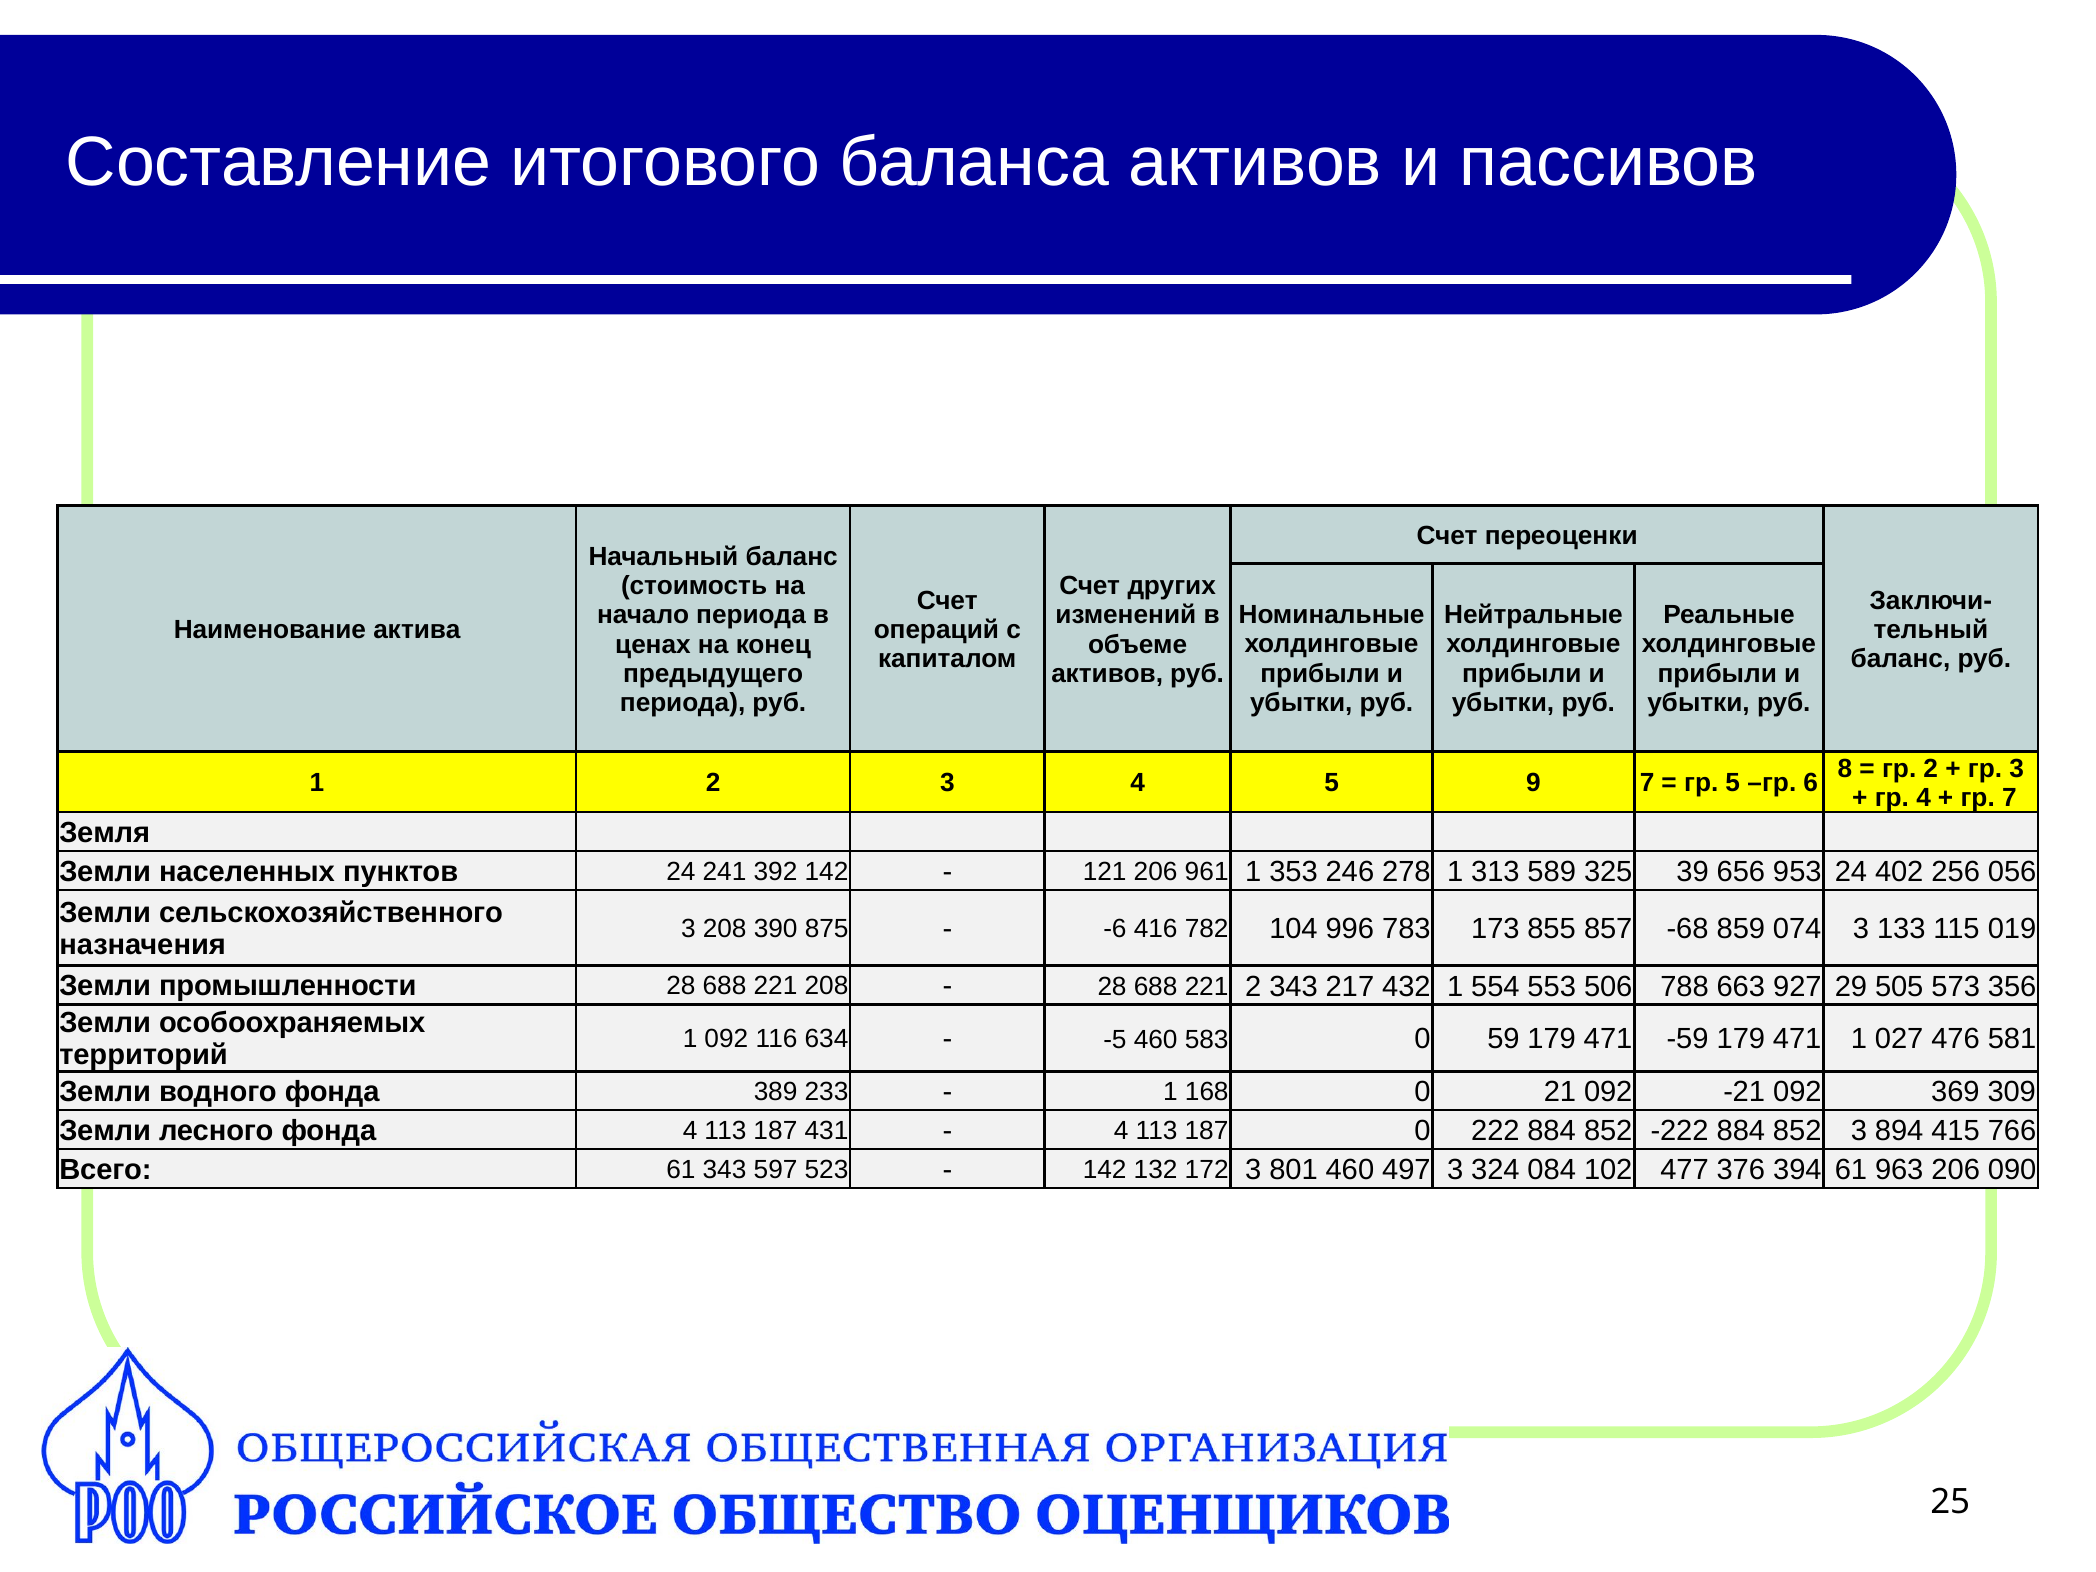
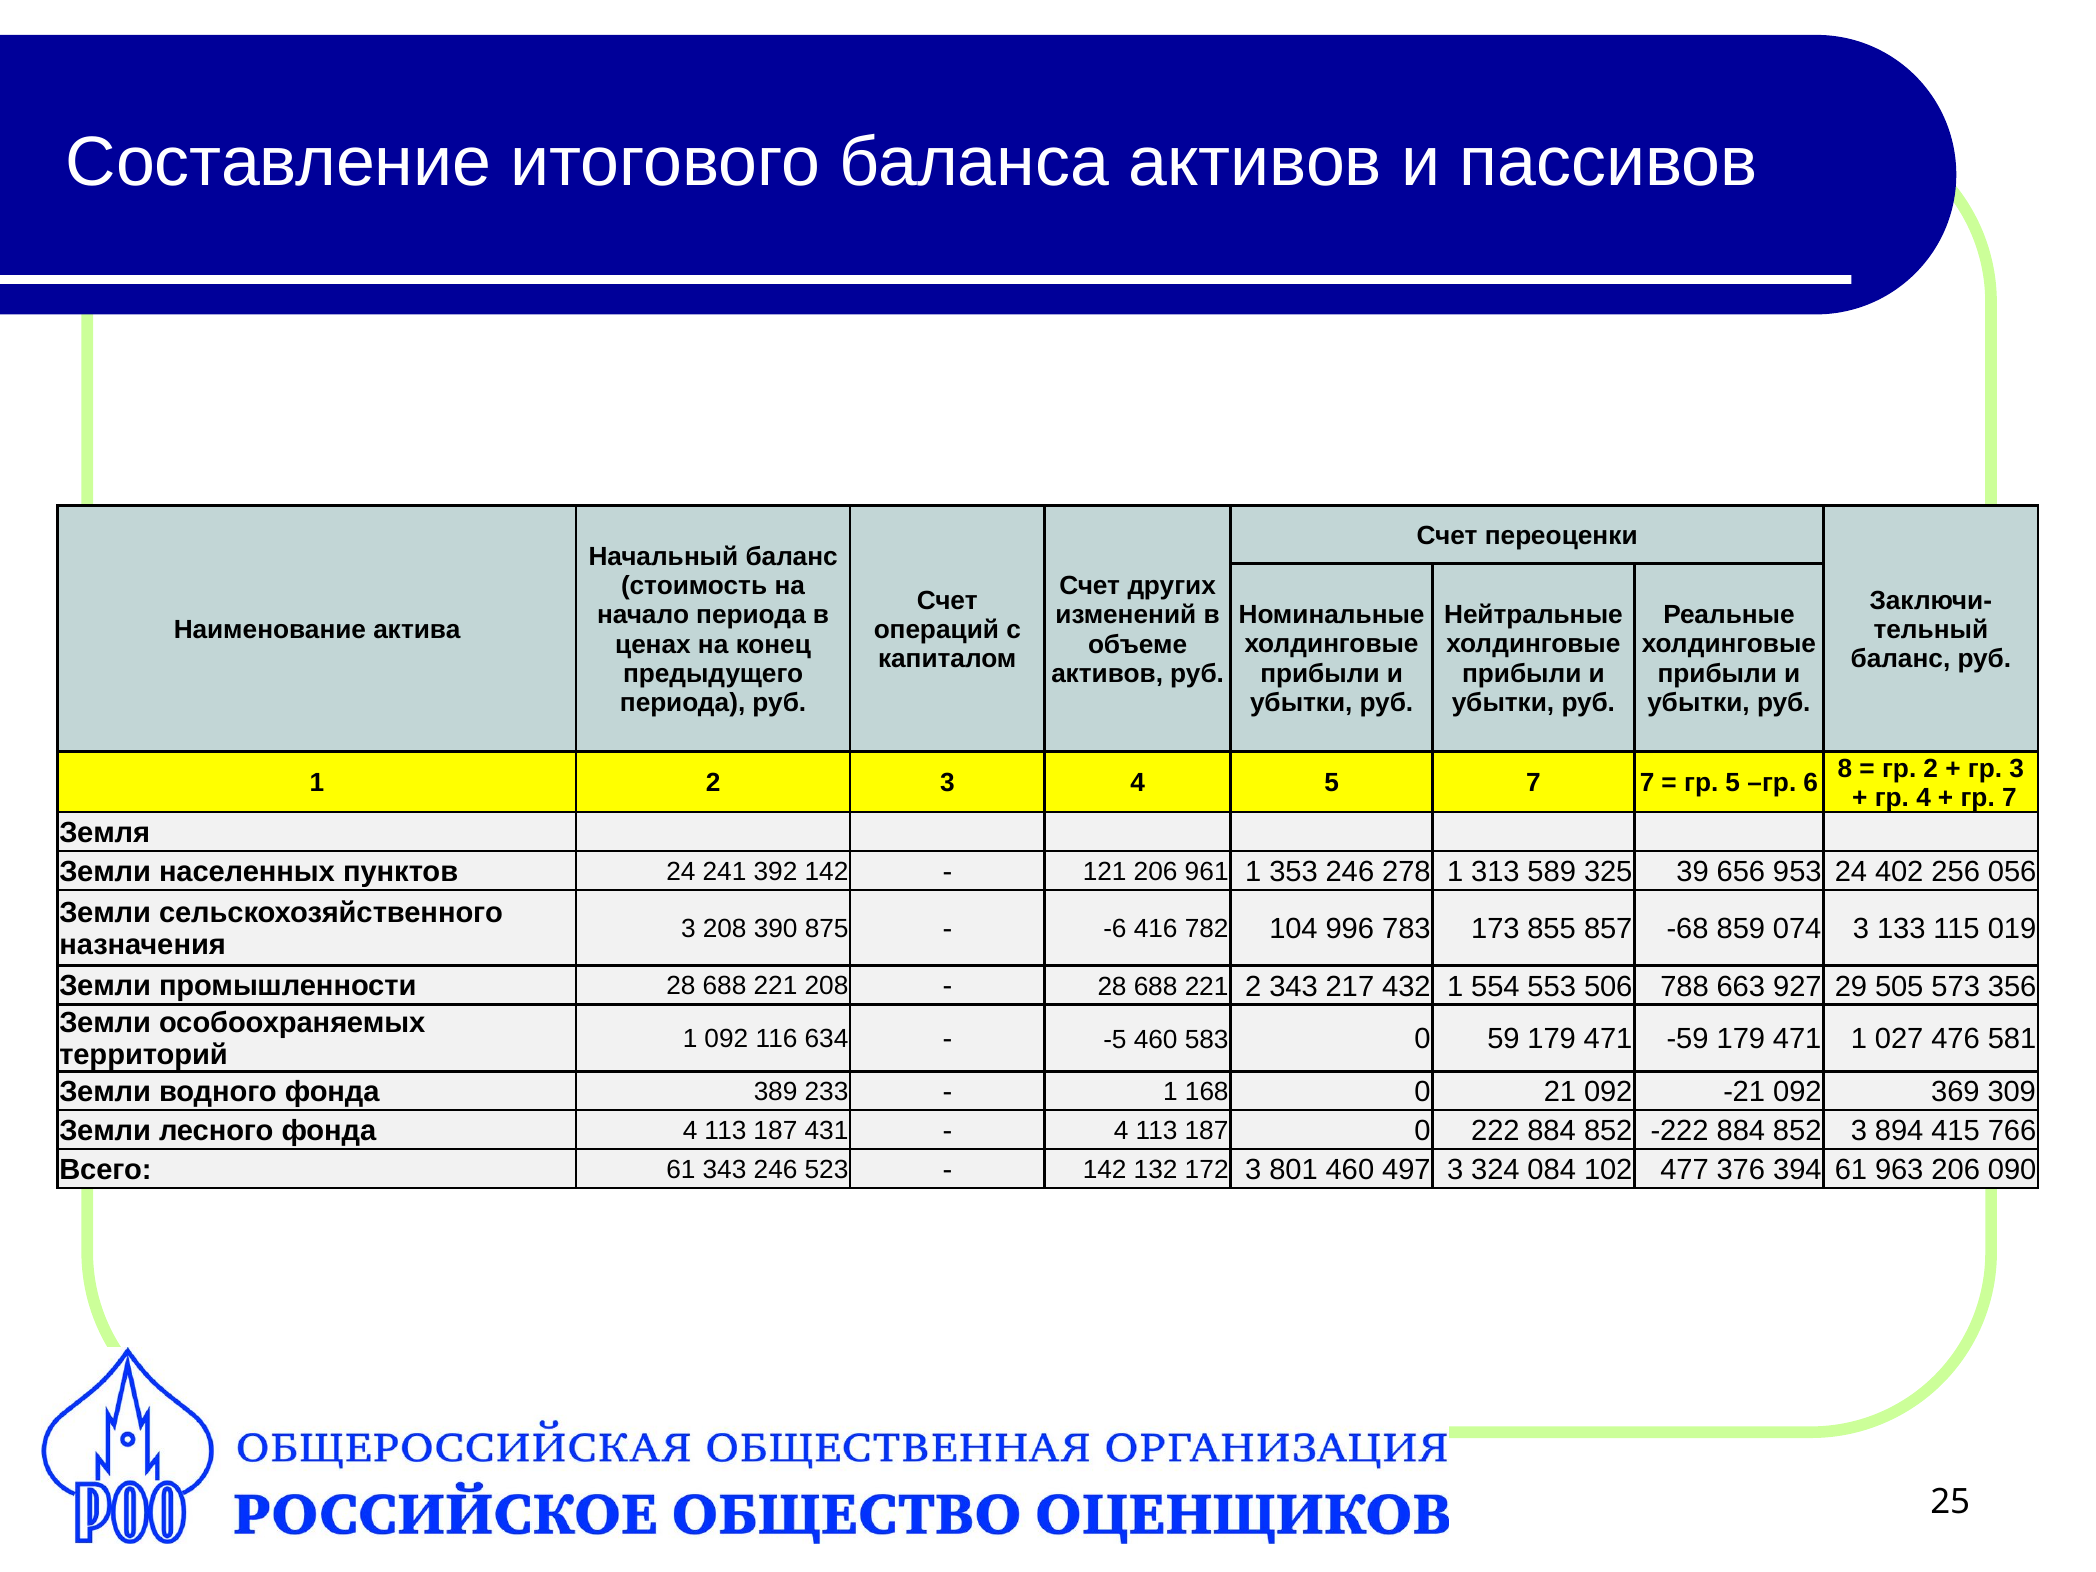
5 9: 9 -> 7
343 597: 597 -> 246
